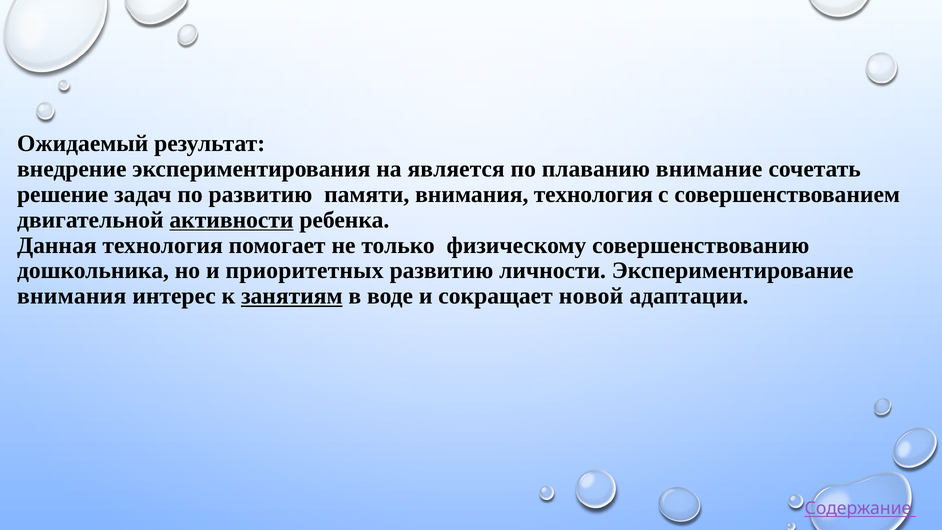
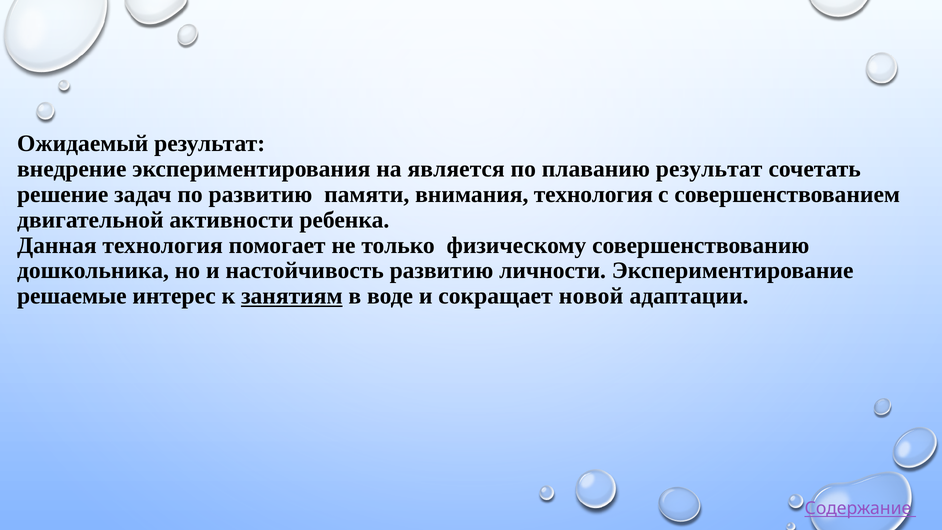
плаванию внимание: внимание -> результат
активности underline: present -> none
приоритетных: приоритетных -> настойчивость
внимания at (72, 296): внимания -> решаемые
